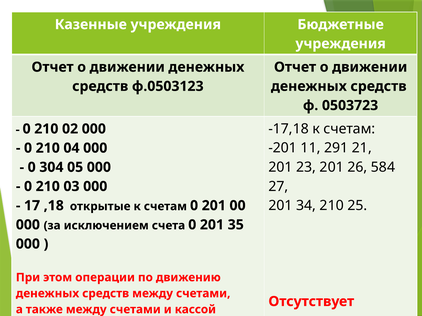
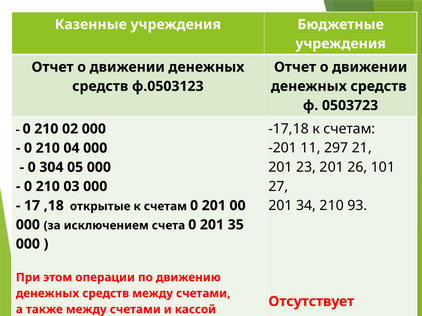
291: 291 -> 297
584: 584 -> 101
25: 25 -> 93
